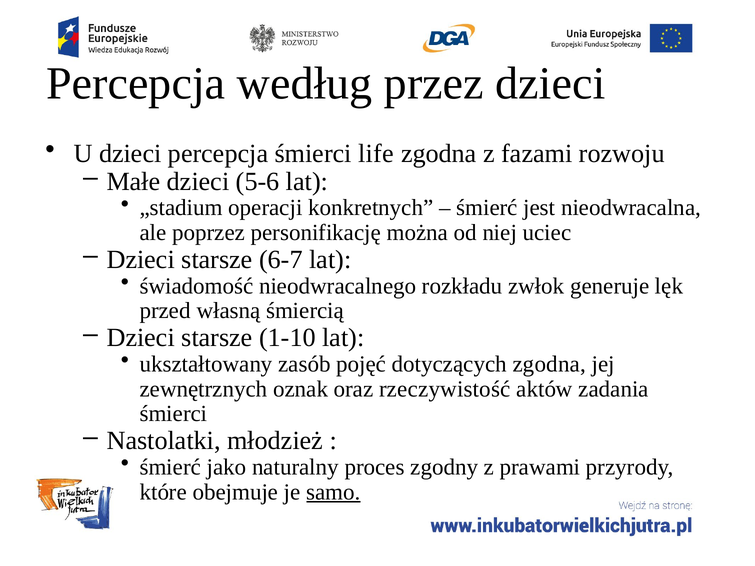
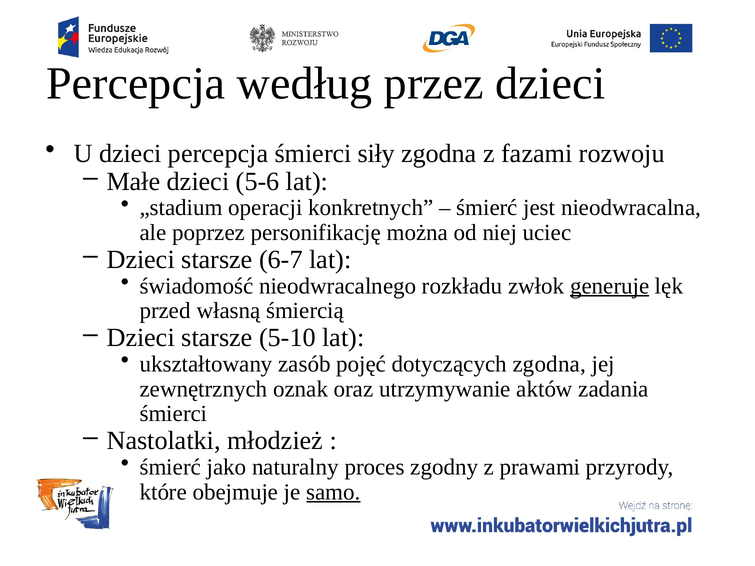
life: life -> siły
generuje underline: none -> present
1-10: 1-10 -> 5-10
rzeczywistość: rzeczywistość -> utrzymywanie
